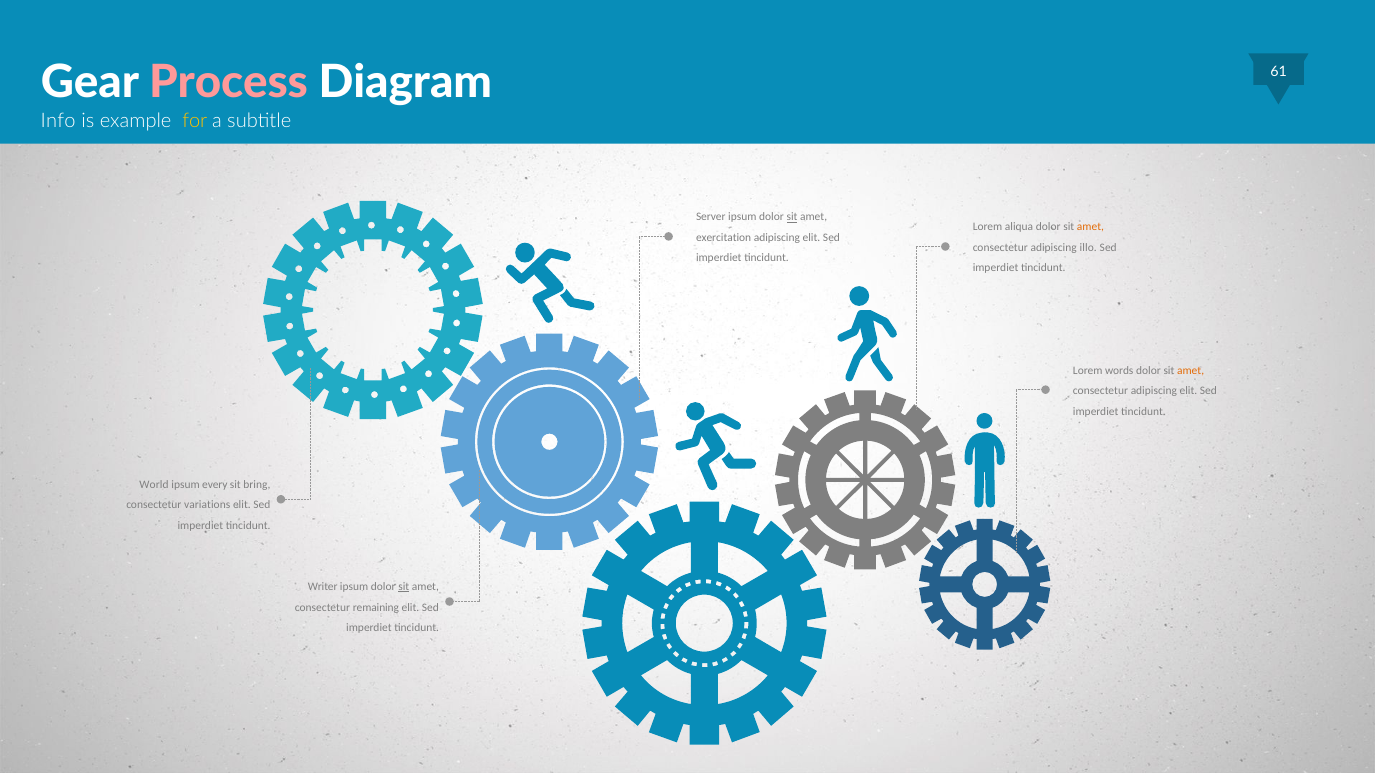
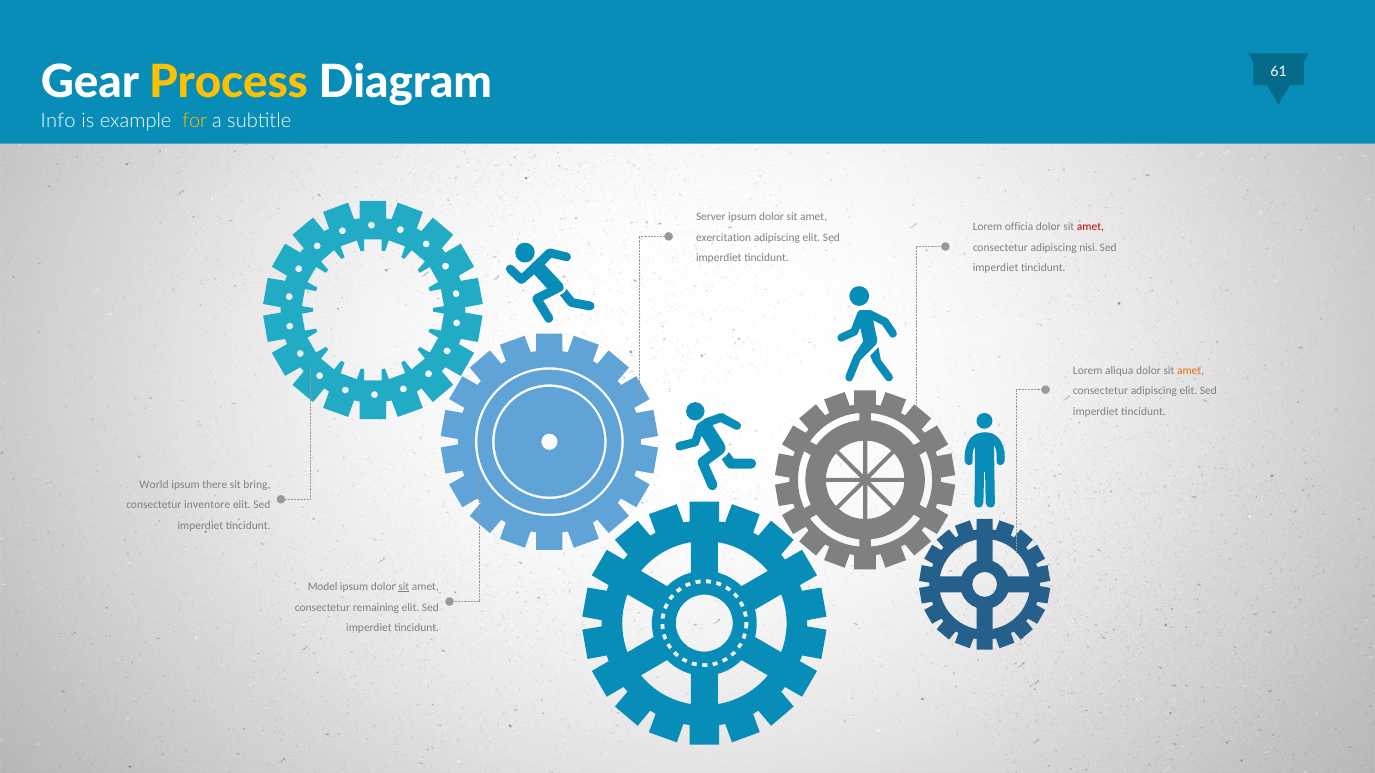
Process colour: pink -> yellow
sit at (792, 217) underline: present -> none
aliqua: aliqua -> officia
amet at (1090, 227) colour: orange -> red
illo: illo -> nisi
words: words -> aliqua
every: every -> there
variations: variations -> inventore
Writer: Writer -> Model
